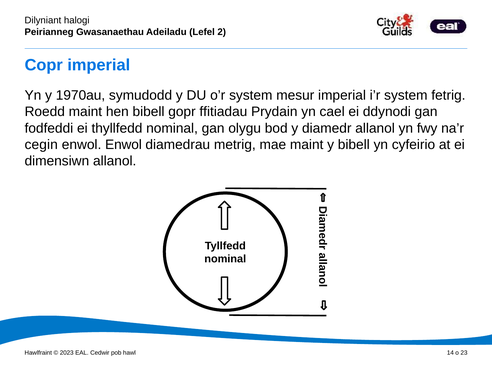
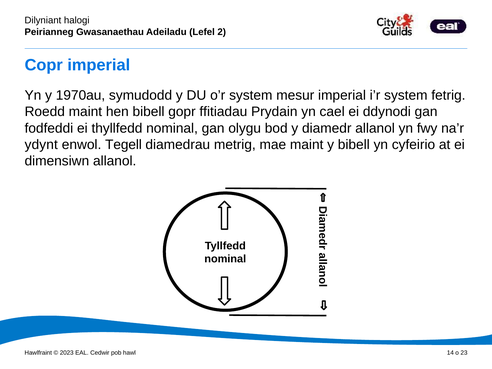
cegin: cegin -> ydynt
enwol Enwol: Enwol -> Tegell
